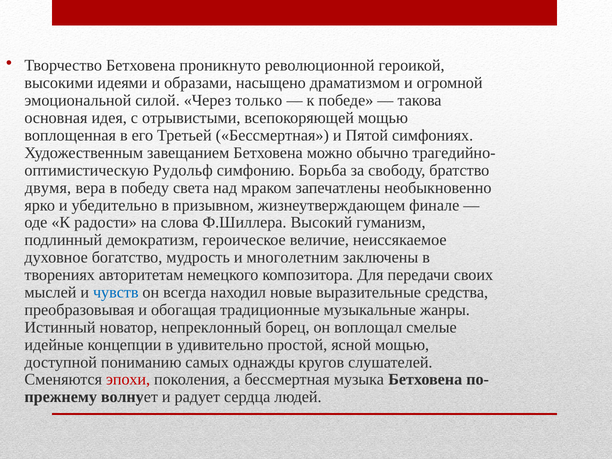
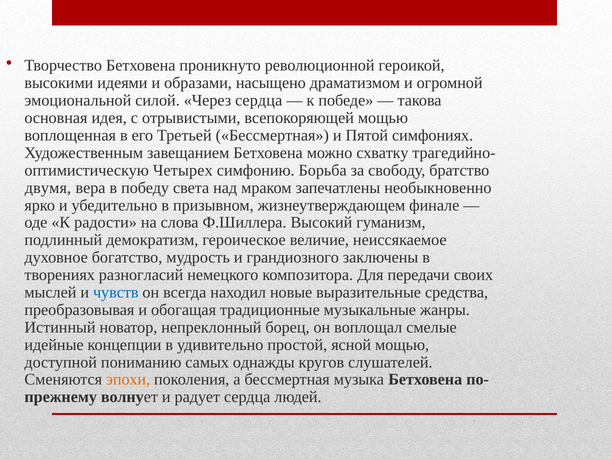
Через только: только -> сердца
обычно: обычно -> схватку
Рудольф: Рудольф -> Четырех
многолетним: многолетним -> грандиозного
авторитетам: авторитетам -> разногласий
эпохи colour: red -> orange
